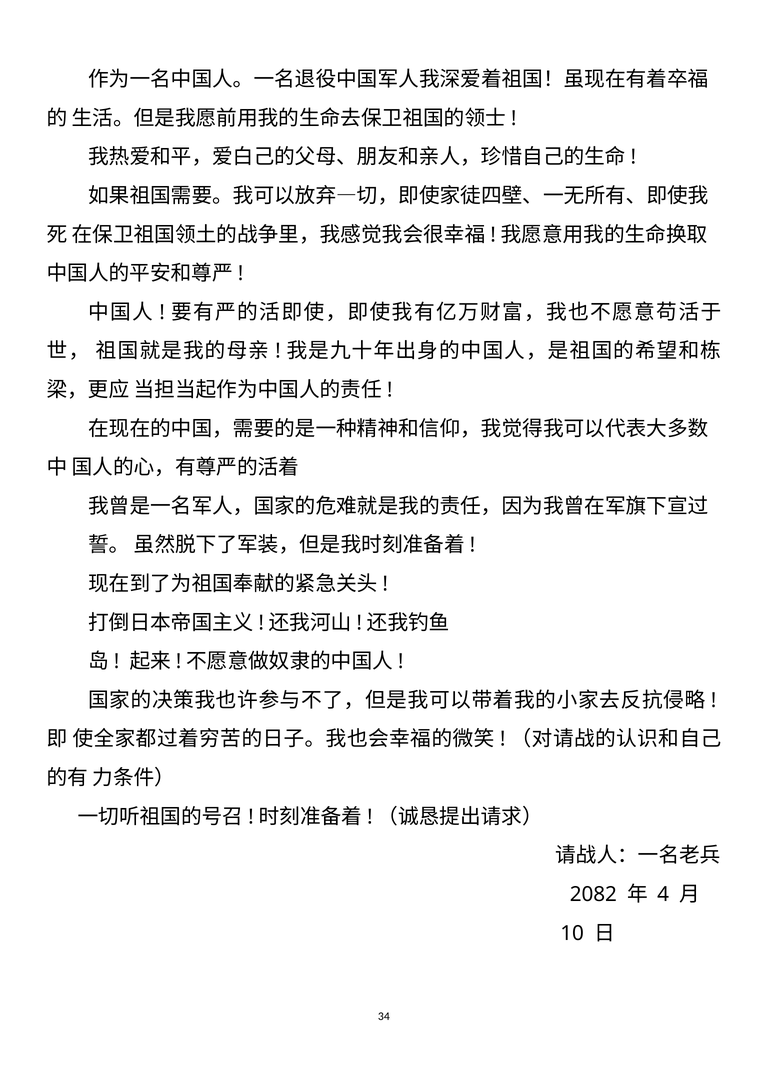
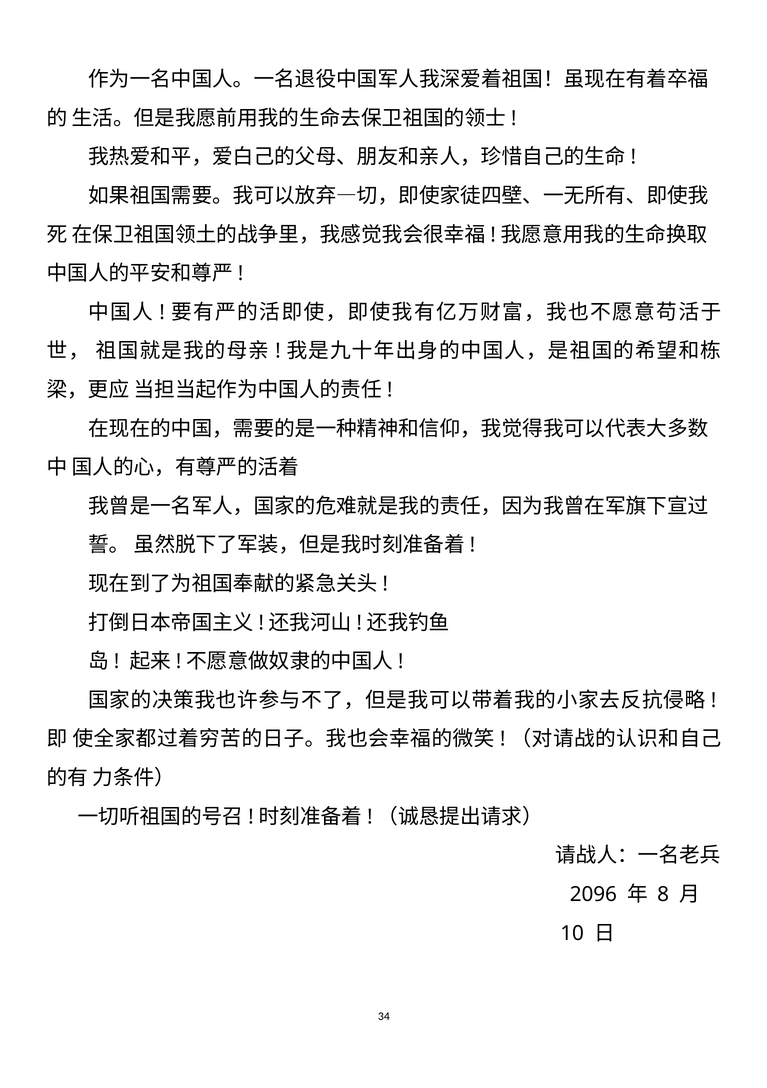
2082: 2082 -> 2096
4: 4 -> 8
